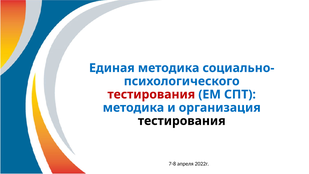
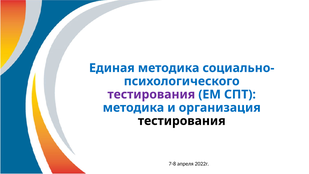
тестирования at (151, 94) colour: red -> purple
